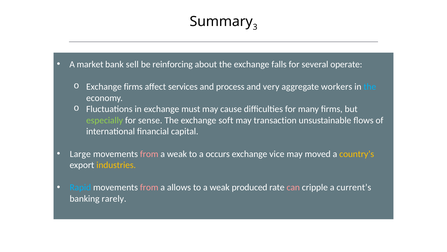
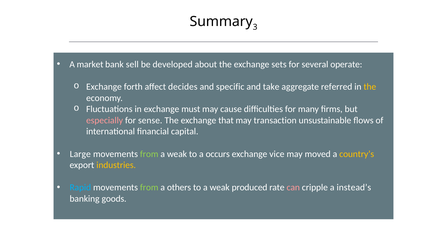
reinforcing: reinforcing -> developed
falls: falls -> sets
Exchange firms: firms -> forth
services: services -> decides
process: process -> specific
very: very -> take
workers: workers -> referred
the at (370, 87) colour: light blue -> yellow
especially colour: light green -> pink
soft: soft -> that
from at (149, 154) colour: pink -> light green
from at (149, 187) colour: pink -> light green
allows: allows -> others
current’s: current’s -> instead’s
rarely: rarely -> goods
